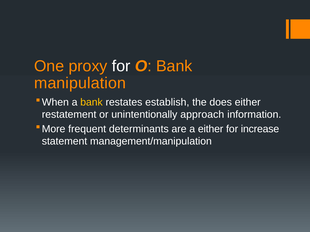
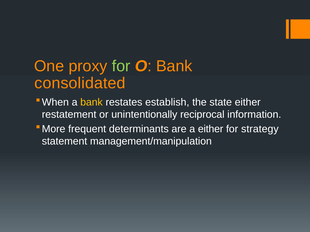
for at (121, 66) colour: white -> light green
manipulation: manipulation -> consolidated
does: does -> state
approach: approach -> reciprocal
increase: increase -> strategy
